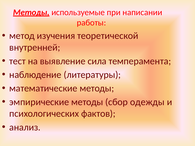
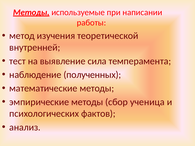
литературы: литературы -> полученных
одежды: одежды -> ученица
